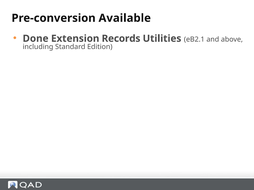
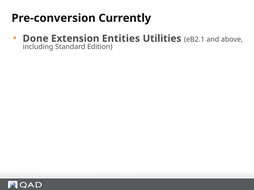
Available: Available -> Currently
Records: Records -> Entities
